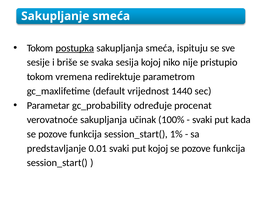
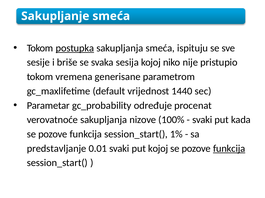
redirektuje: redirektuje -> generisane
učinak: učinak -> nizove
funkcija at (229, 149) underline: none -> present
